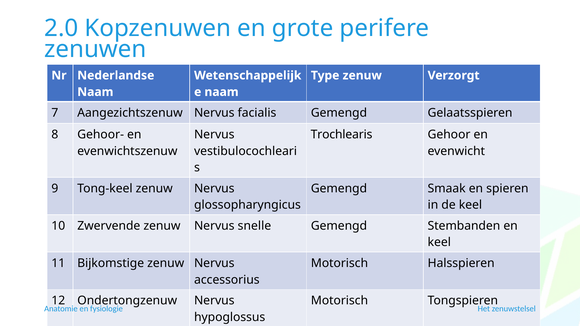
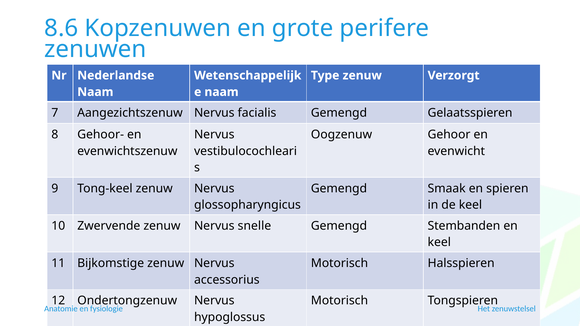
2.0: 2.0 -> 8.6
Trochlearis: Trochlearis -> Oogzenuw
